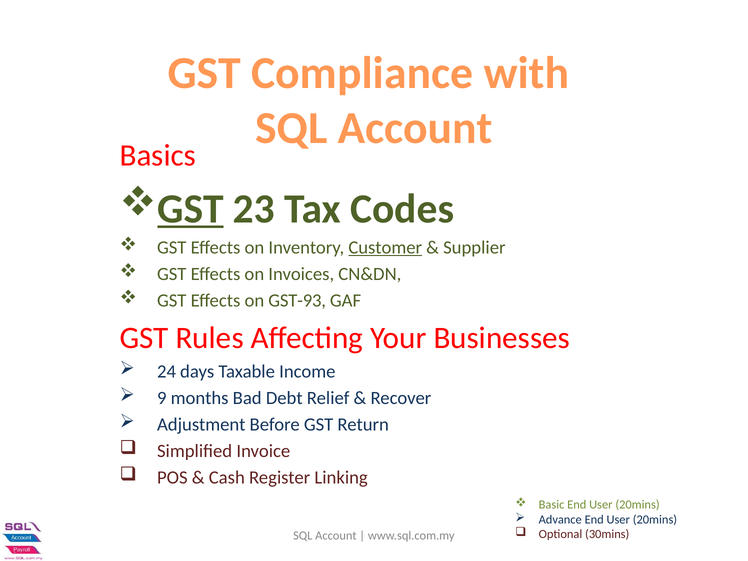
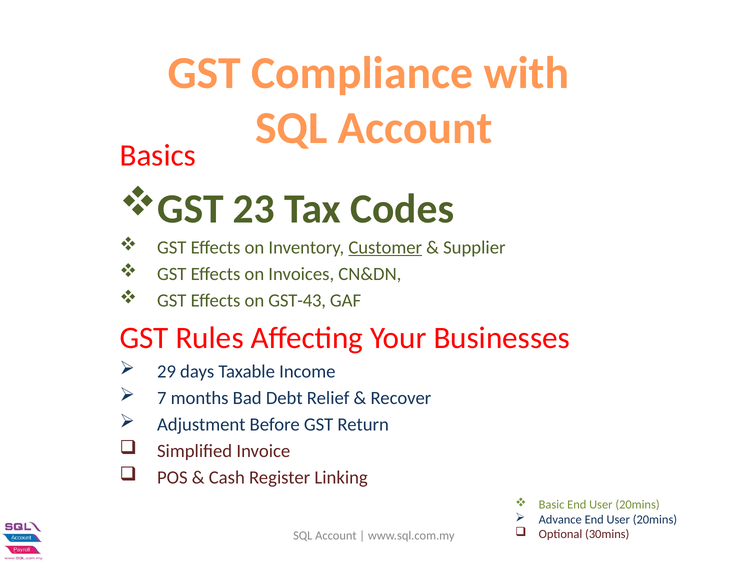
GST at (190, 209) underline: present -> none
GST-93: GST-93 -> GST-43
24: 24 -> 29
9: 9 -> 7
